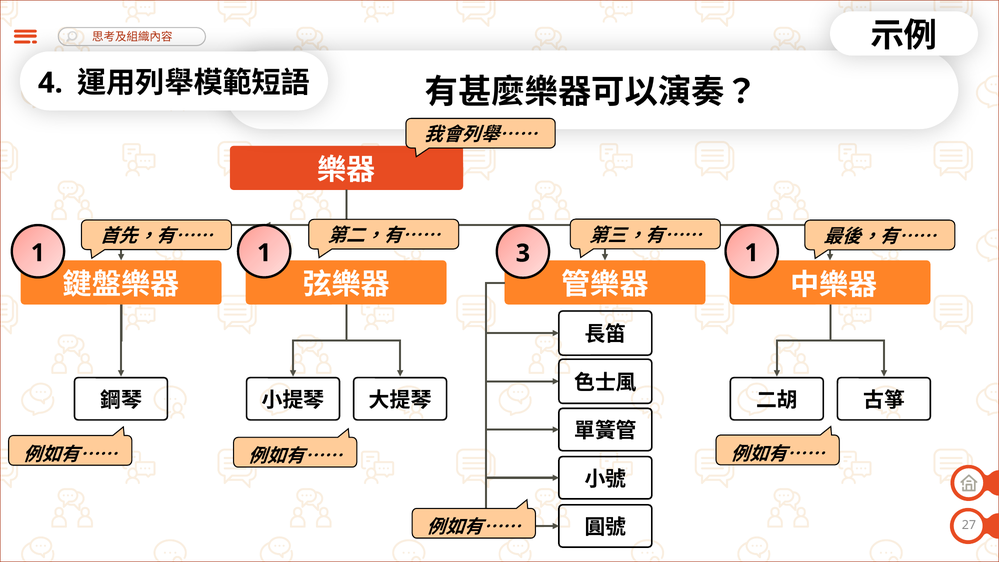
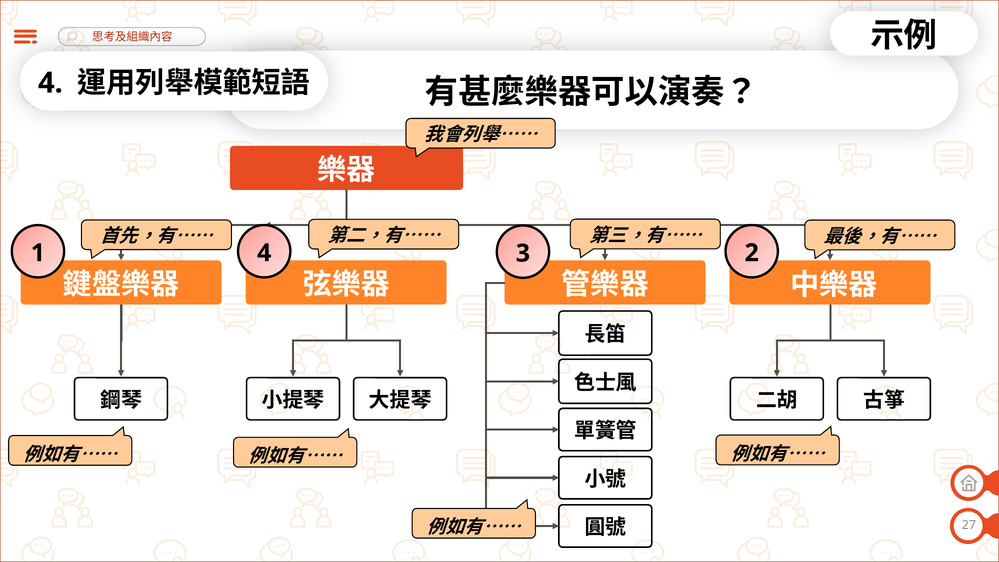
1 1: 1 -> 4
3 1: 1 -> 2
